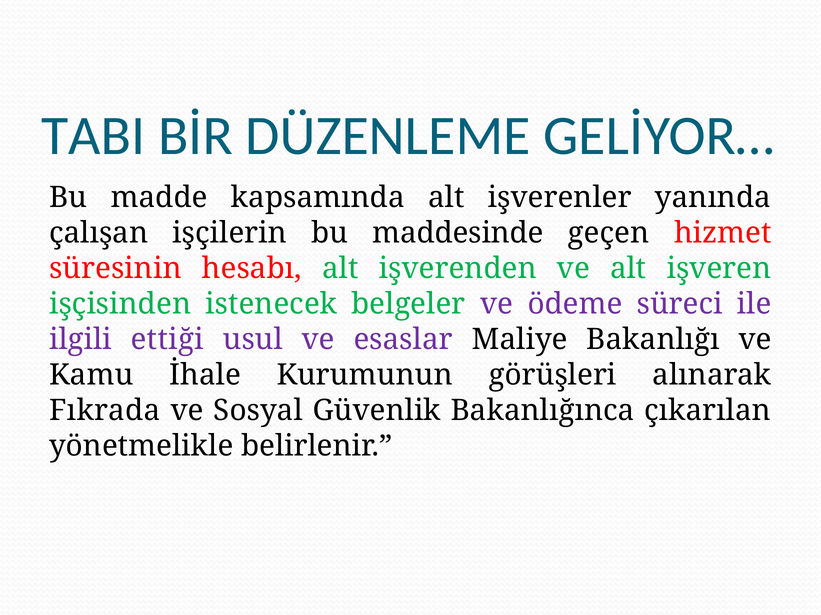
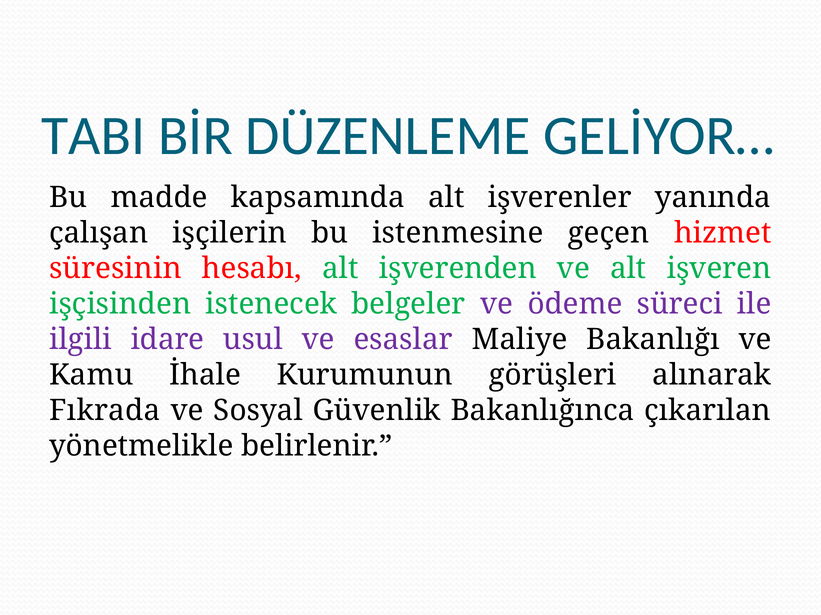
maddesinde: maddesinde -> istenmesine
ettiği: ettiği -> idare
